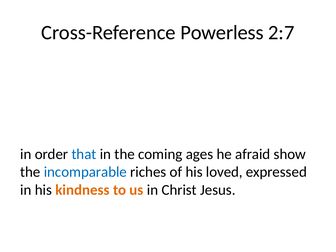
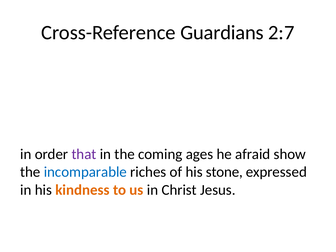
Powerless: Powerless -> Guardians
that colour: blue -> purple
loved: loved -> stone
